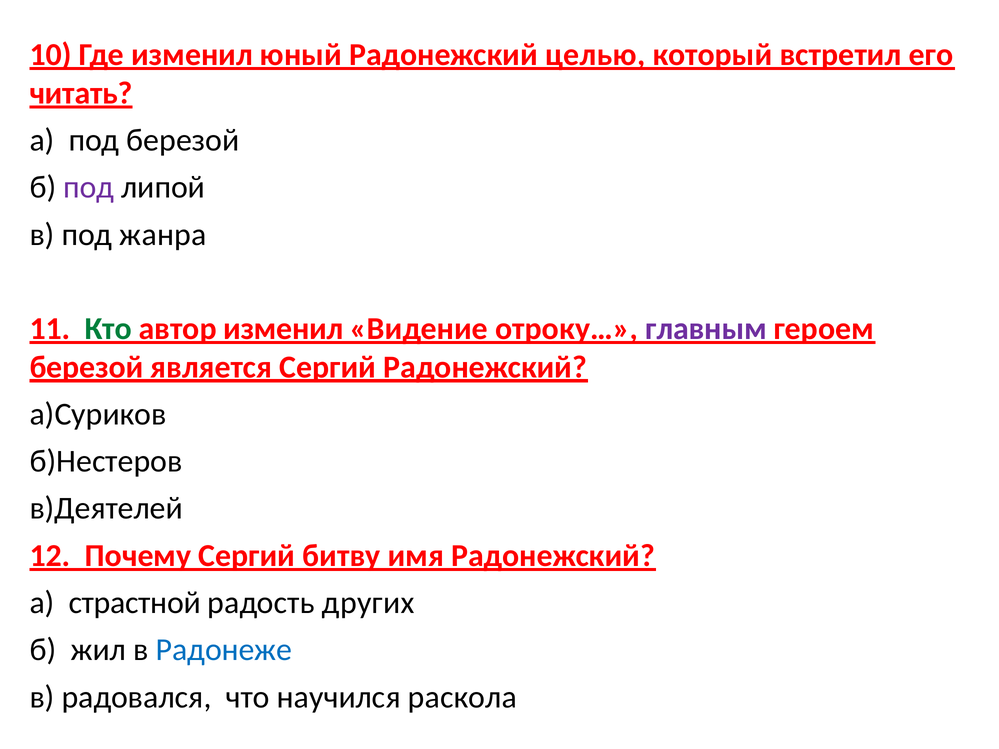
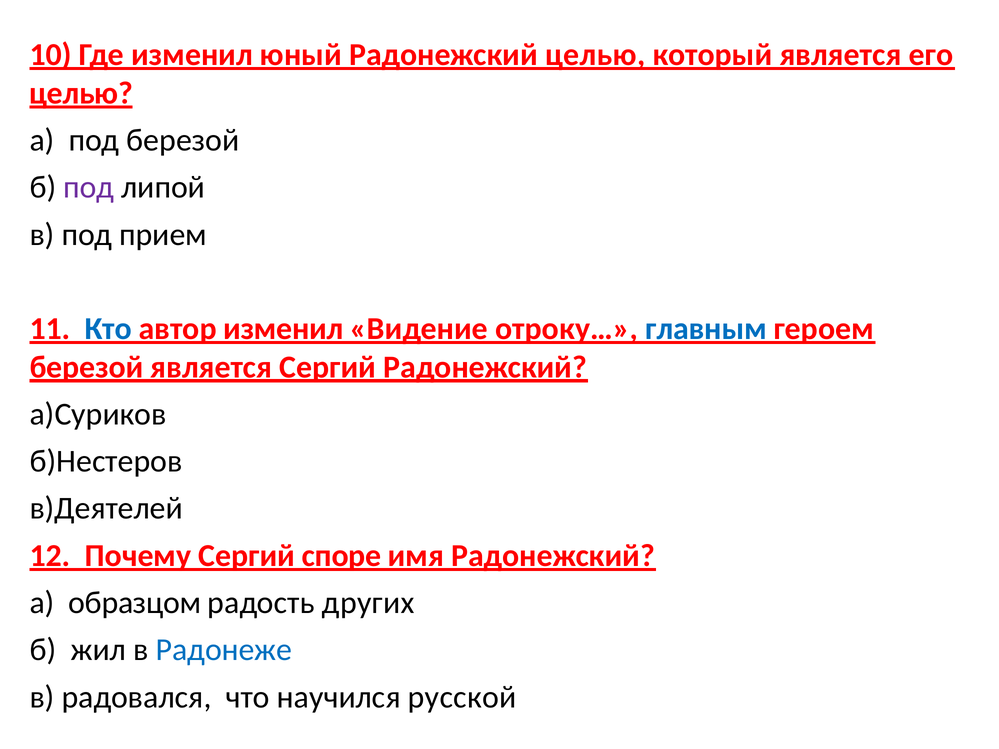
который встретил: встретил -> является
читать at (81, 93): читать -> целью
жанра: жанра -> прием
Кто colour: green -> blue
главным colour: purple -> blue
битву: битву -> споре
страстной: страстной -> образцом
раскола: раскола -> русской
